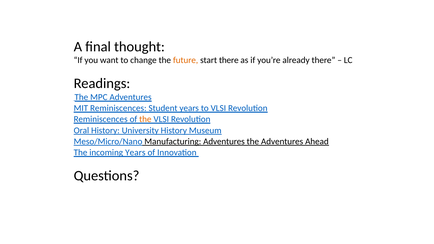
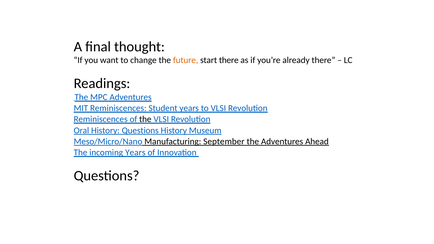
the at (145, 119) colour: orange -> black
History University: University -> Questions
Manufacturing Adventures: Adventures -> September
